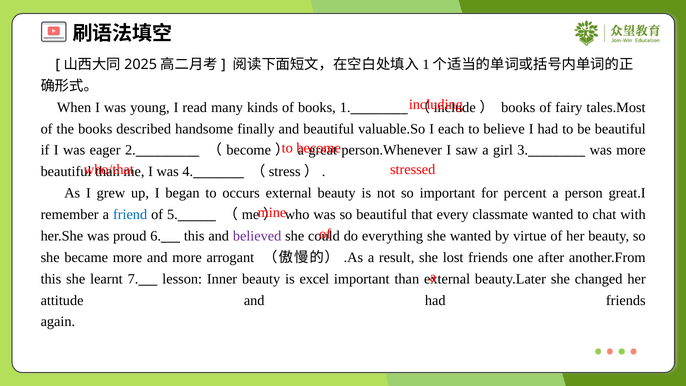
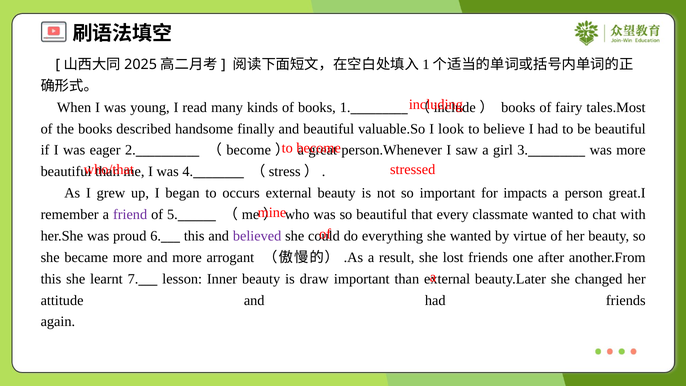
each: each -> look
percent: percent -> impacts
friend colour: blue -> purple
excel: excel -> draw
